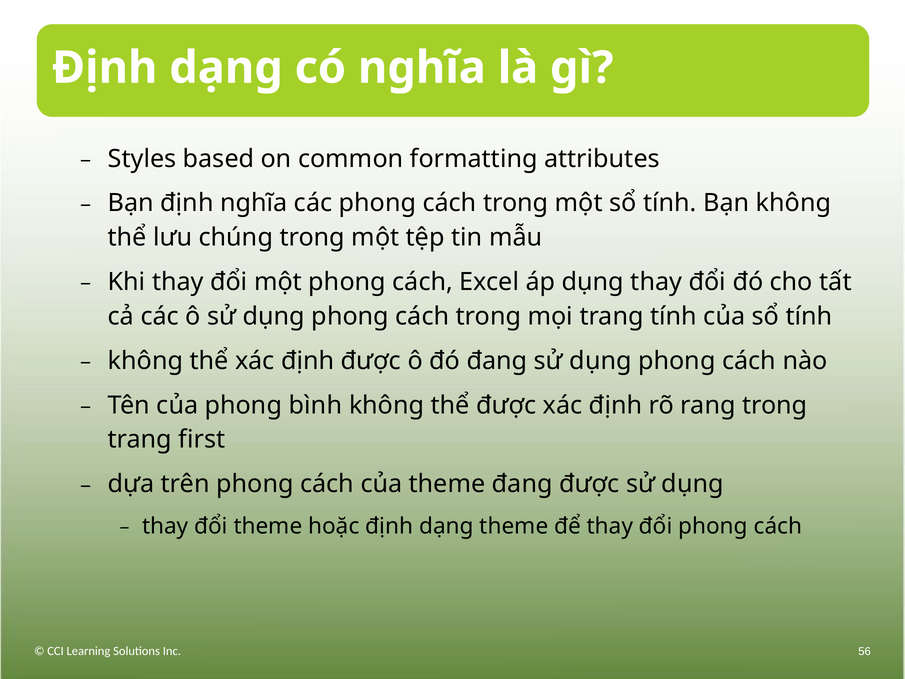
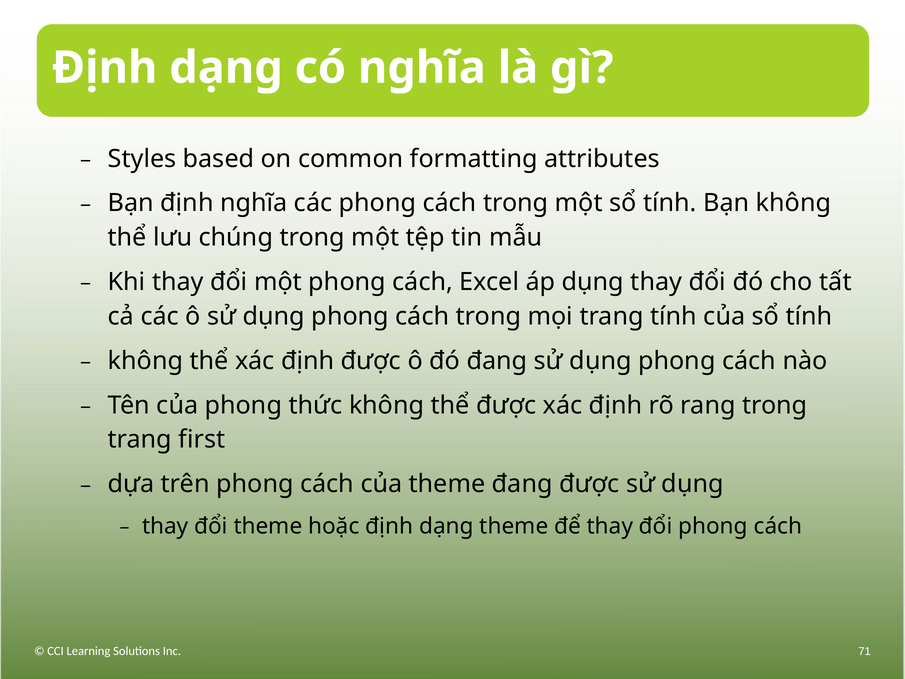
bình: bình -> thức
56: 56 -> 71
